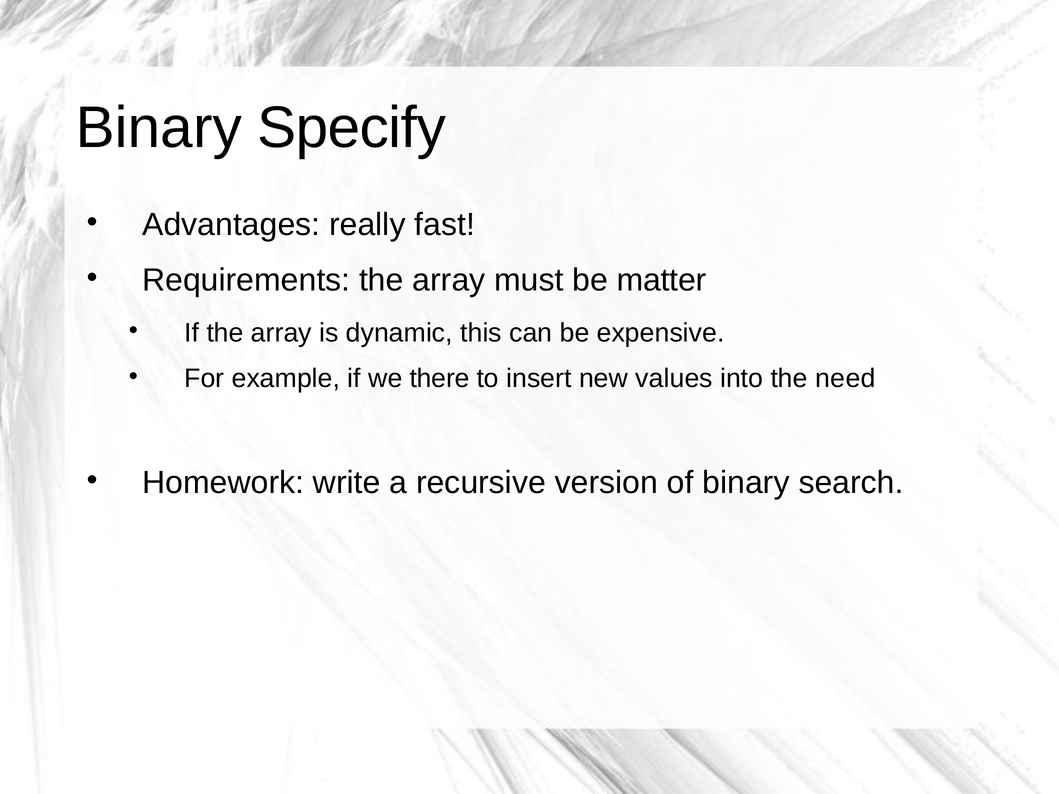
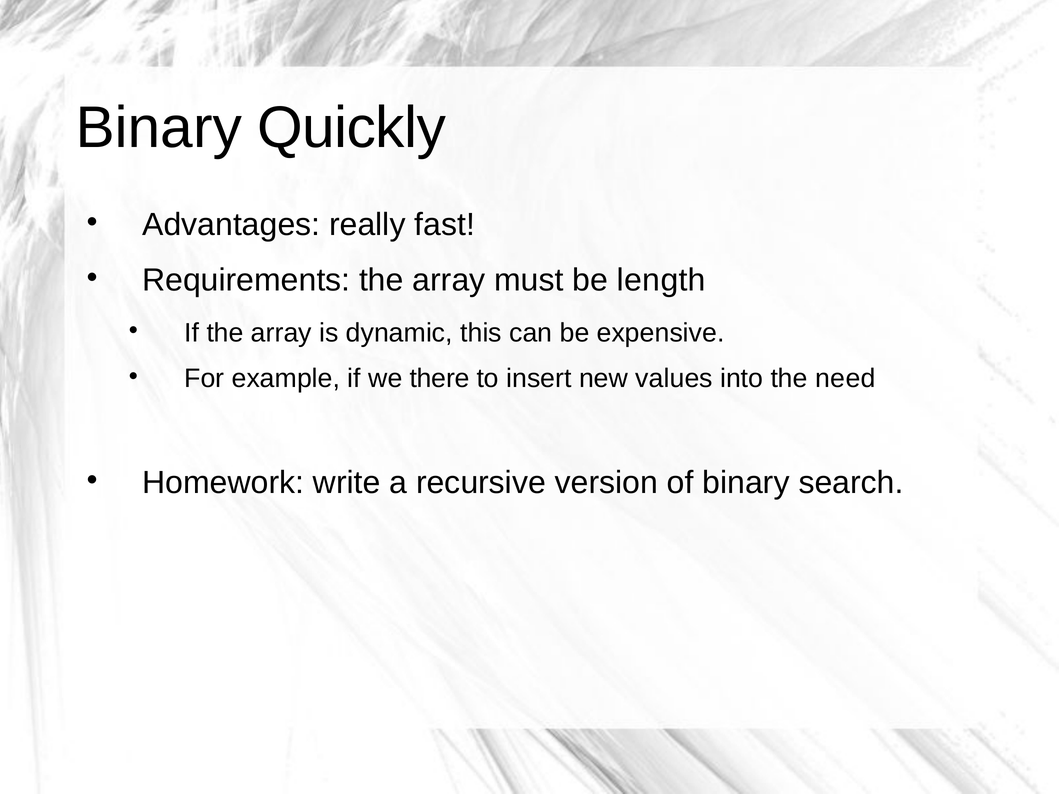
Specify: Specify -> Quickly
matter: matter -> length
